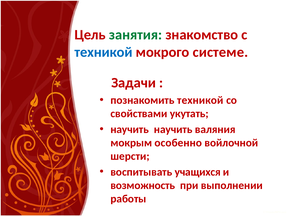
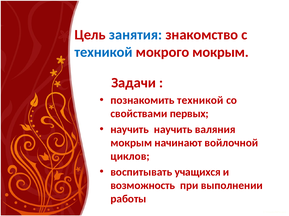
занятия colour: green -> blue
мокрого системе: системе -> мокрым
укутать: укутать -> первых
особенно: особенно -> начинают
шерсти: шерсти -> циклов
